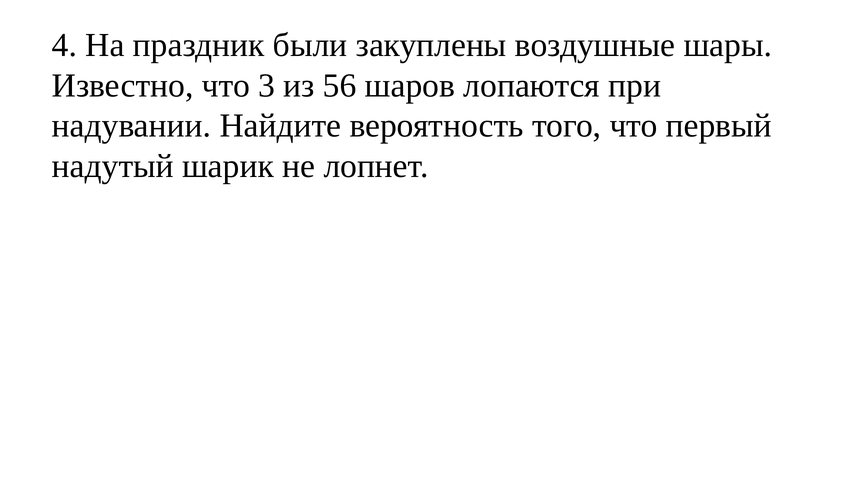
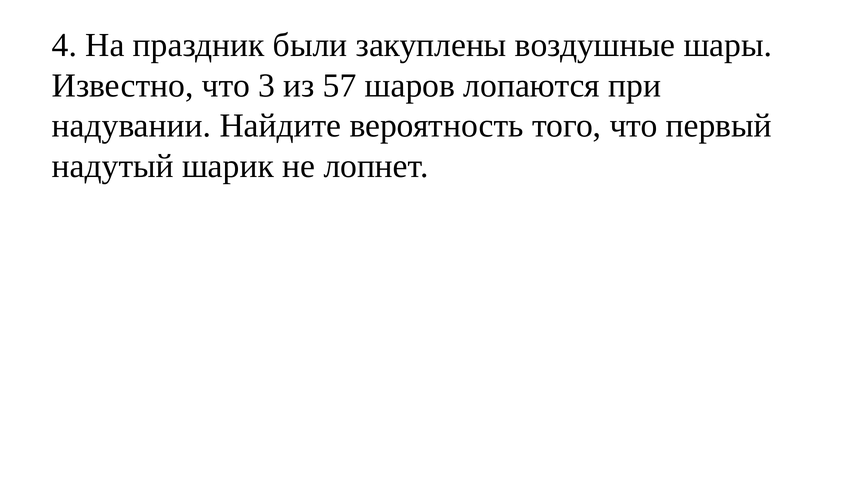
56: 56 -> 57
